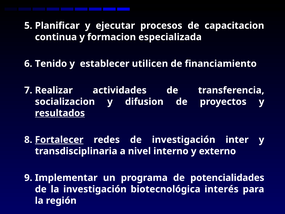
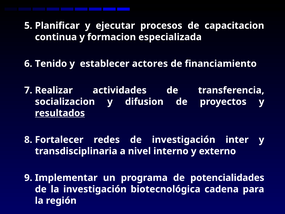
utilicen: utilicen -> actores
Fortalecer underline: present -> none
interés: interés -> cadena
